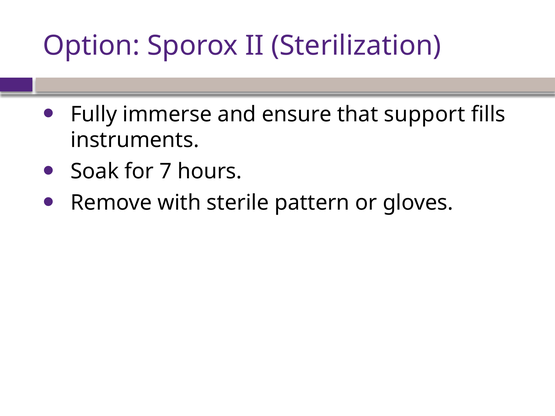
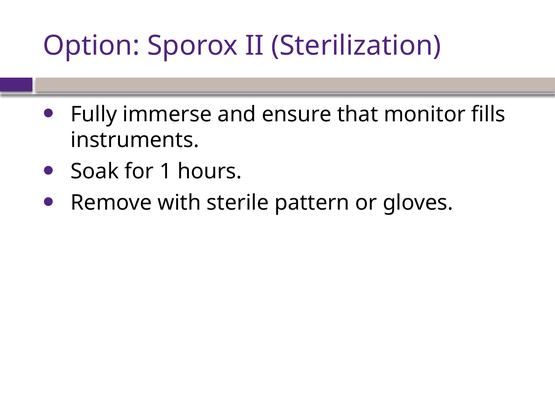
support: support -> monitor
7: 7 -> 1
